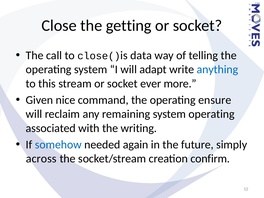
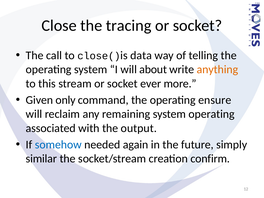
getting: getting -> tracing
adapt: adapt -> about
anything colour: blue -> orange
nice: nice -> only
writing: writing -> output
across: across -> similar
